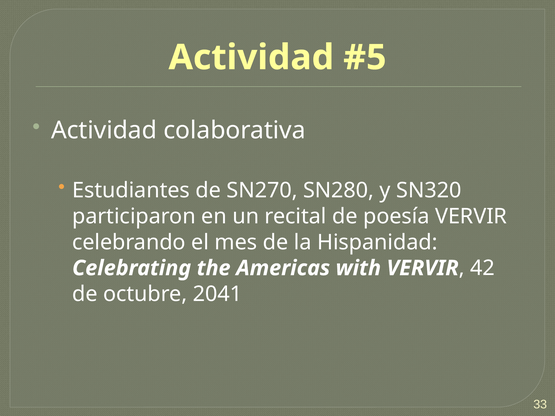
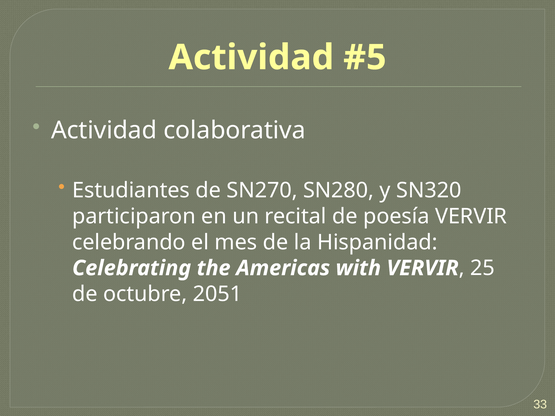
42: 42 -> 25
2041: 2041 -> 2051
